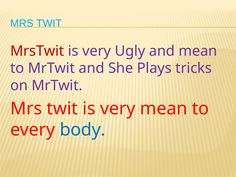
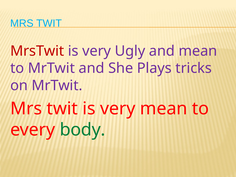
body colour: blue -> green
